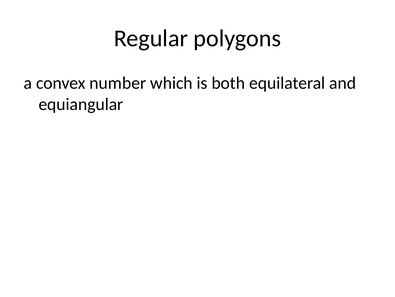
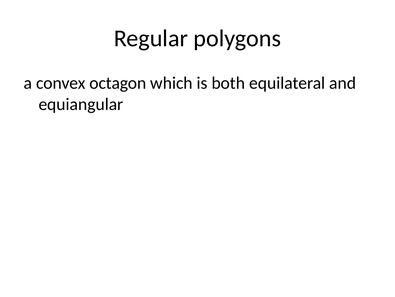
number: number -> octagon
